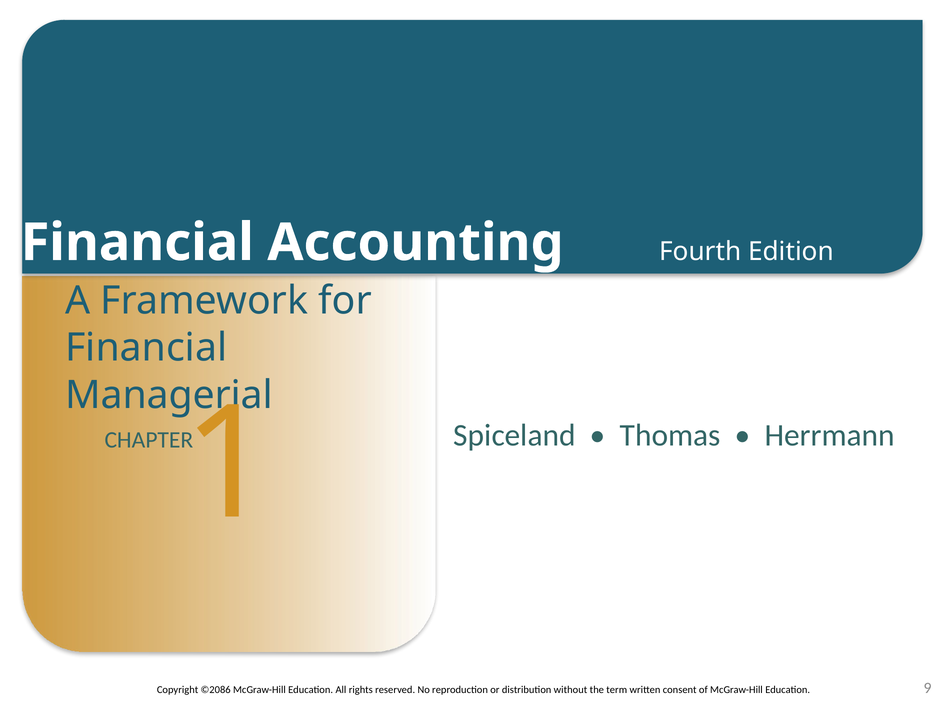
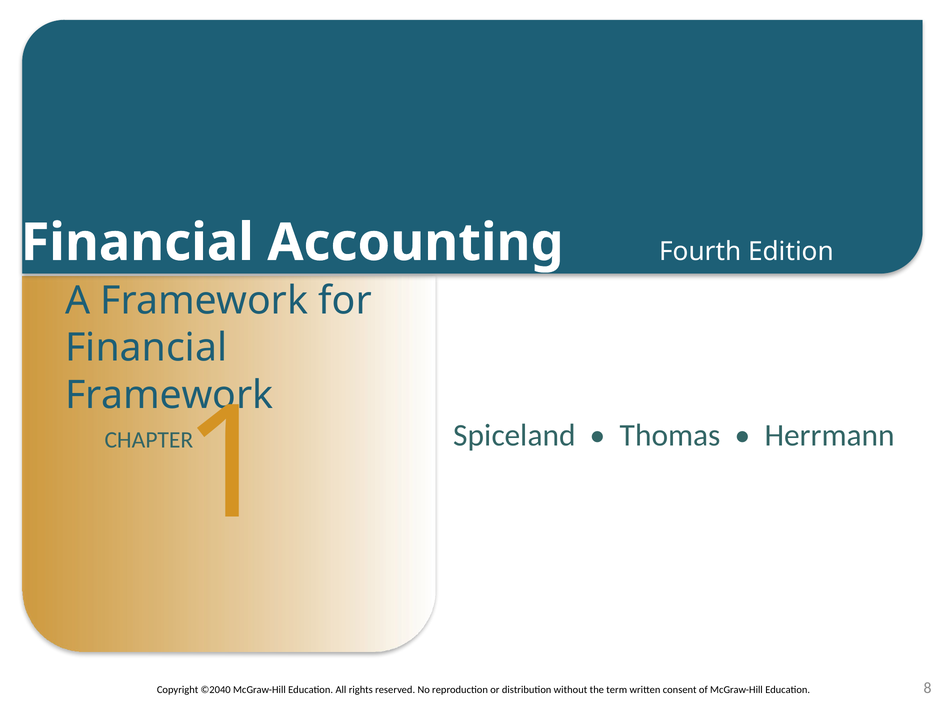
Managerial at (169, 395): Managerial -> Framework
©2086: ©2086 -> ©2040
9: 9 -> 8
